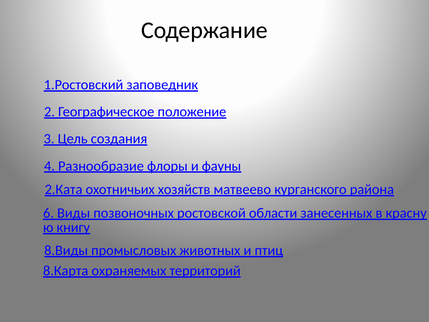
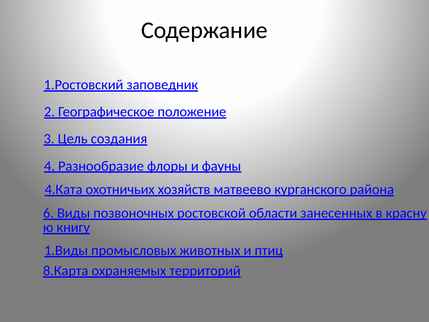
2.Ката: 2.Ката -> 4.Ката
8.Виды: 8.Виды -> 1.Виды
